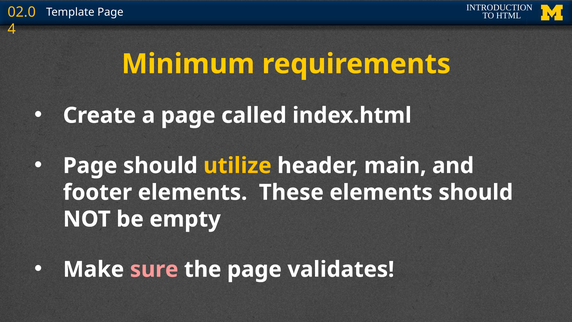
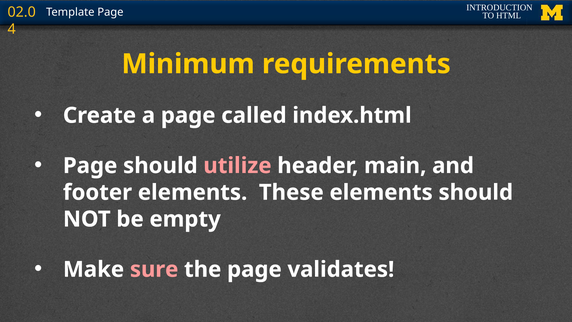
utilize colour: yellow -> pink
